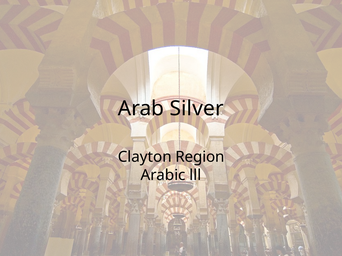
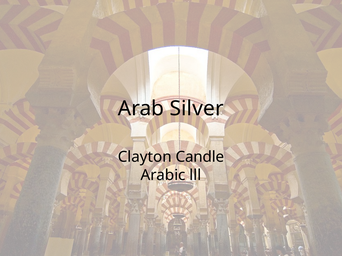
Region: Region -> Candle
